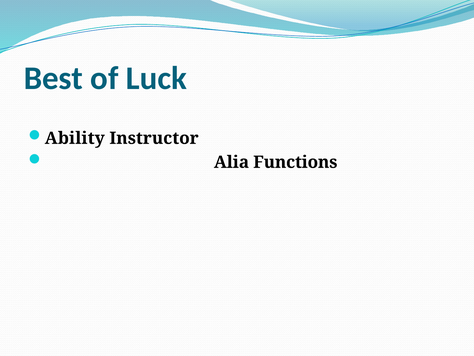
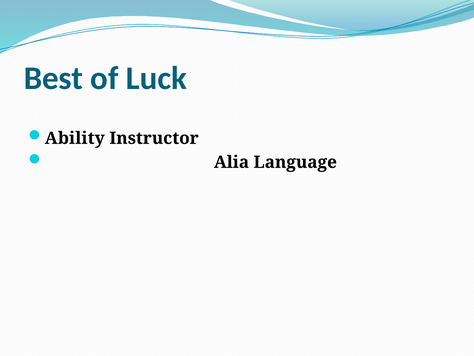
Functions: Functions -> Language
